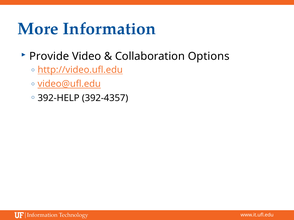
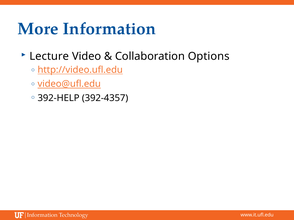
Provide: Provide -> Lecture
